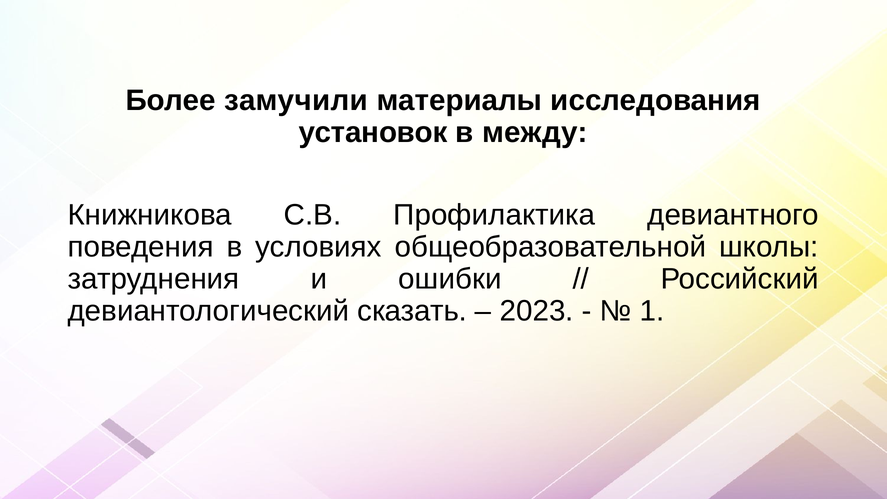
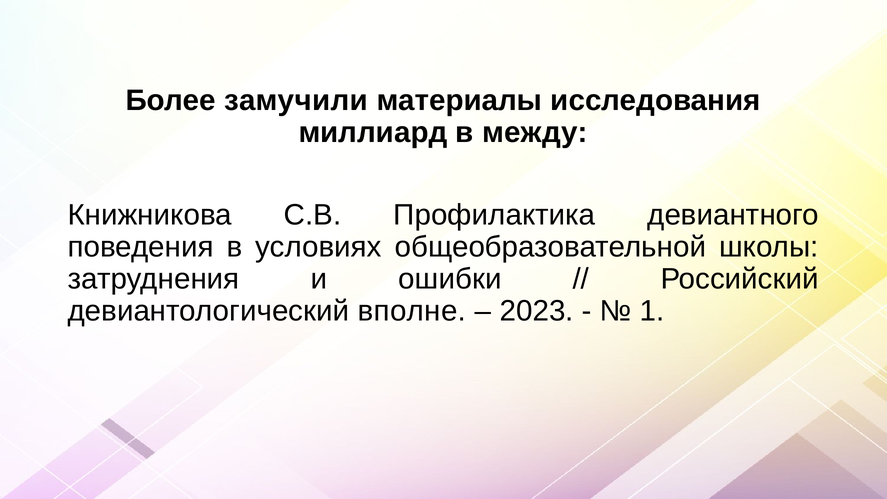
установок: установок -> миллиард
сказать: сказать -> вполне
